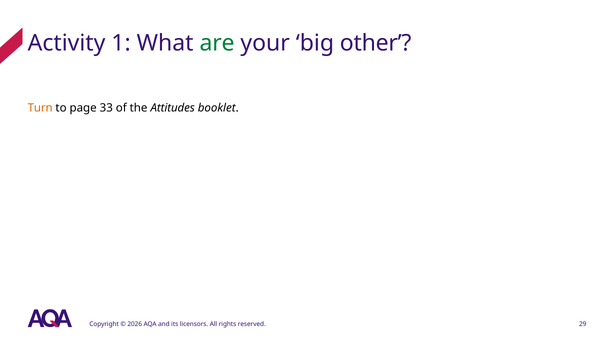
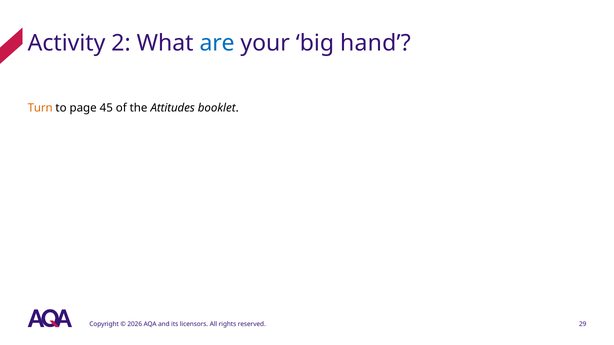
1: 1 -> 2
are colour: green -> blue
other: other -> hand
33: 33 -> 45
